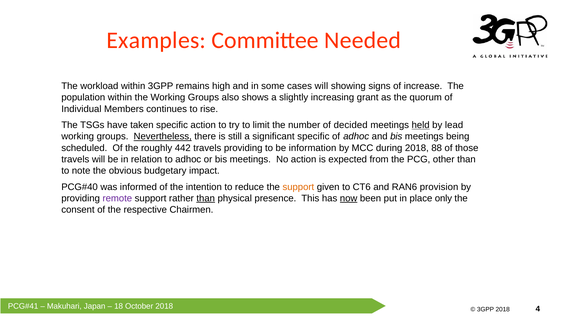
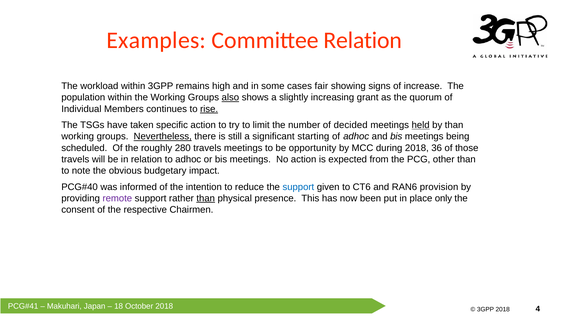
Committee Needed: Needed -> Relation
cases will: will -> fair
also underline: none -> present
rise underline: none -> present
by lead: lead -> than
significant specific: specific -> starting
442: 442 -> 280
travels providing: providing -> meetings
information: information -> opportunity
88: 88 -> 36
support at (298, 187) colour: orange -> blue
now underline: present -> none
